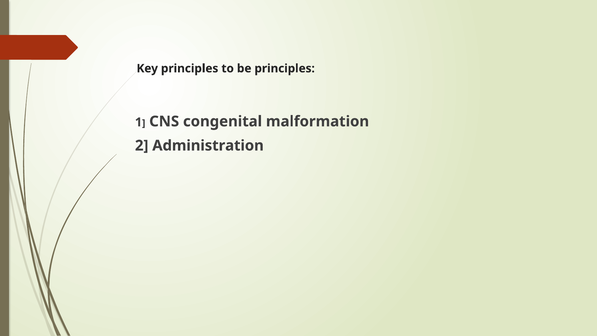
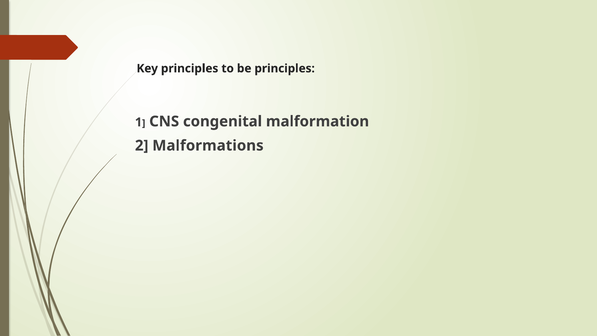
Administration: Administration -> Malformations
